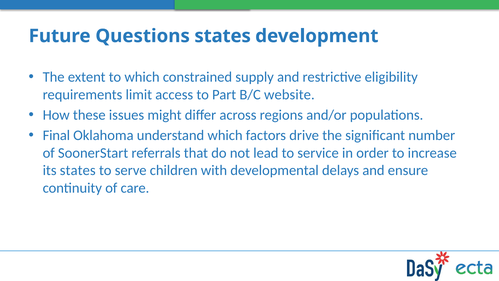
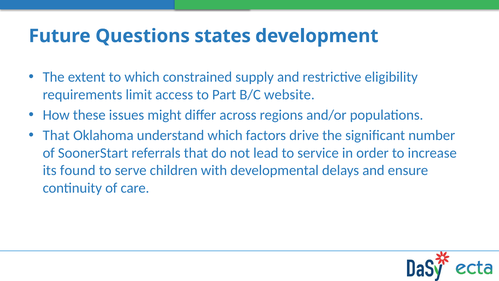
Final at (56, 135): Final -> That
its states: states -> found
